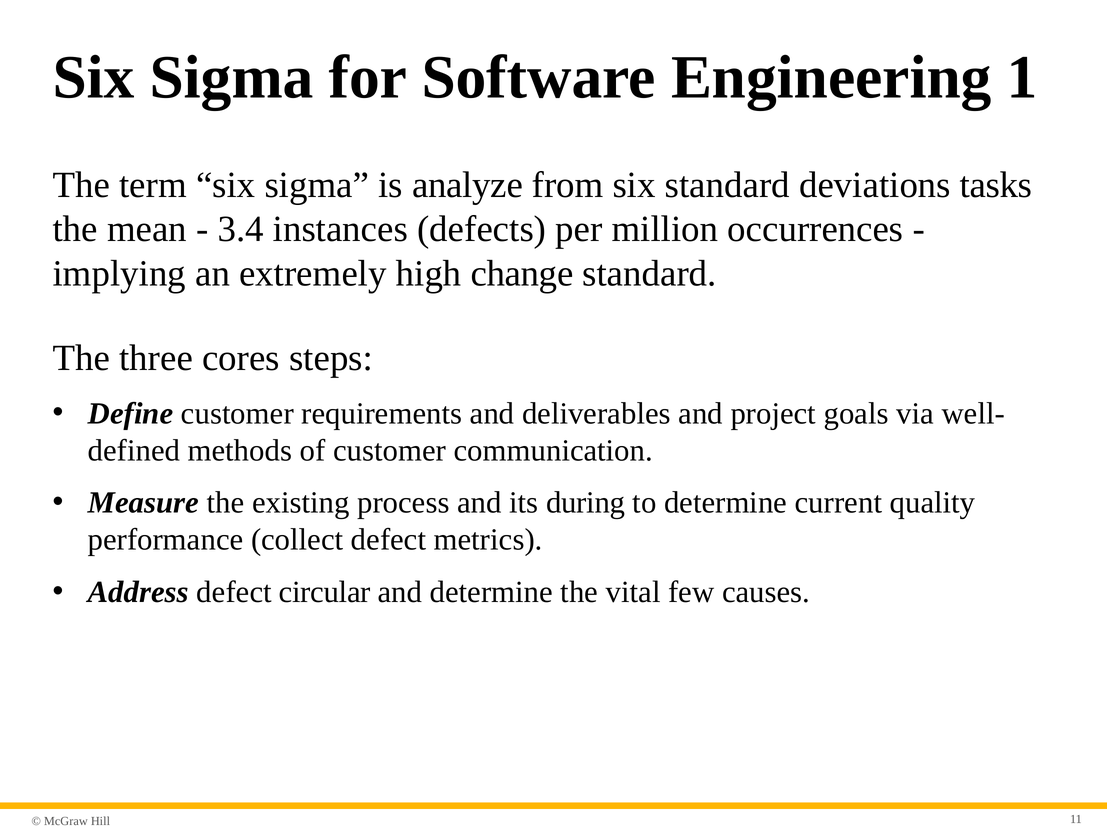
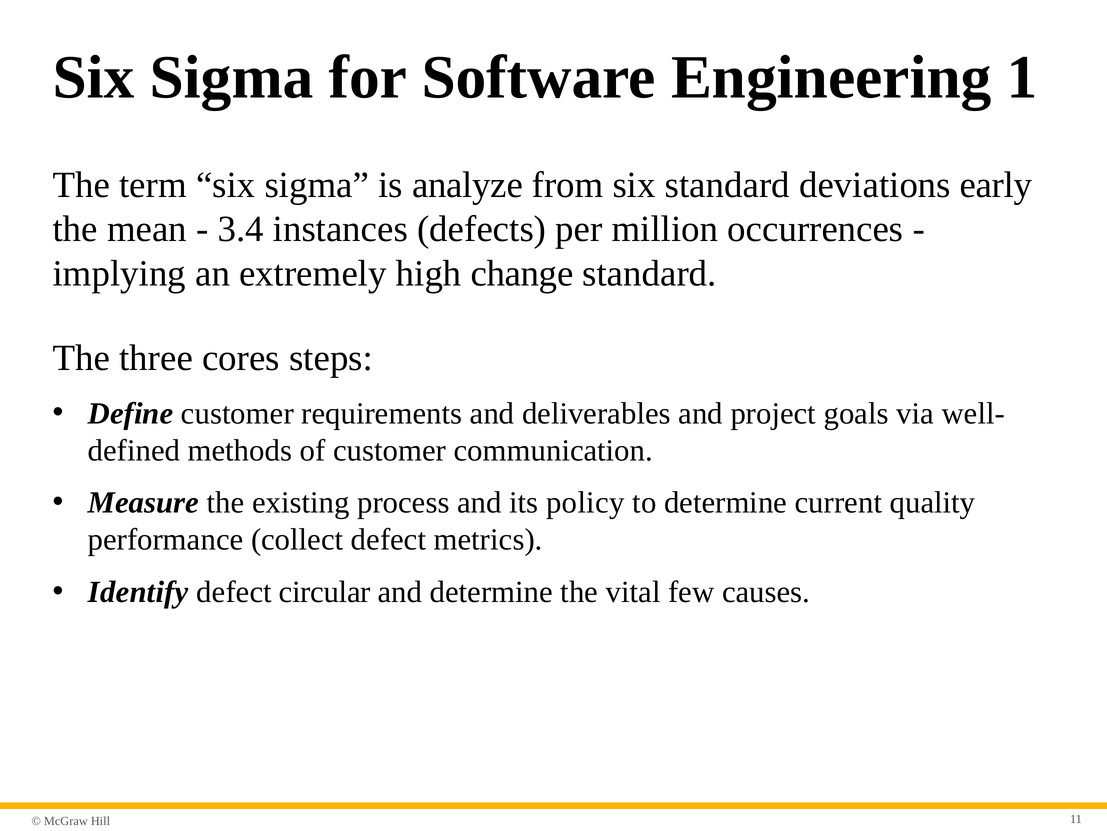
tasks: tasks -> early
during: during -> policy
Address: Address -> Identify
